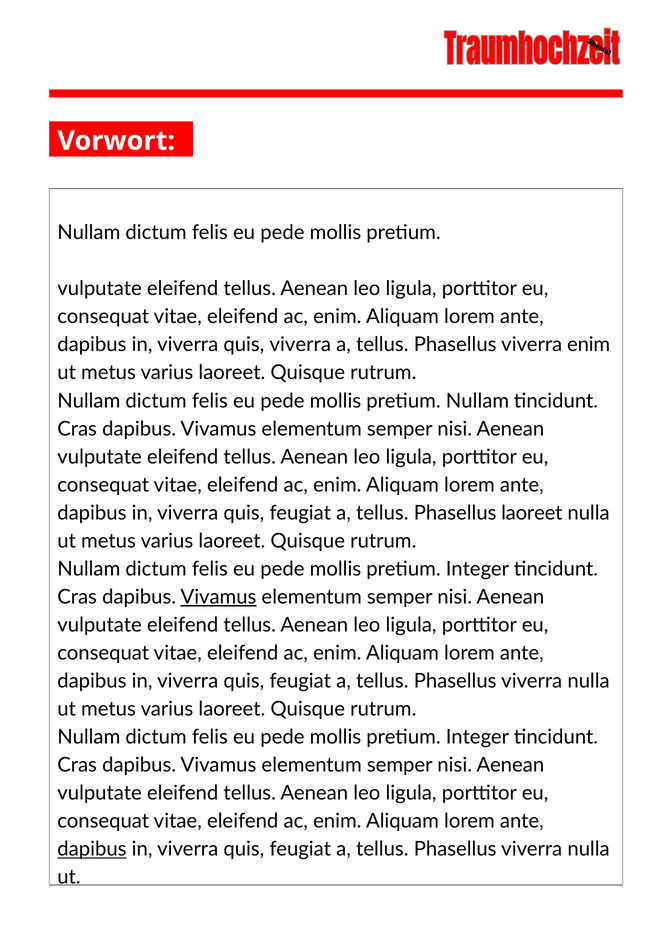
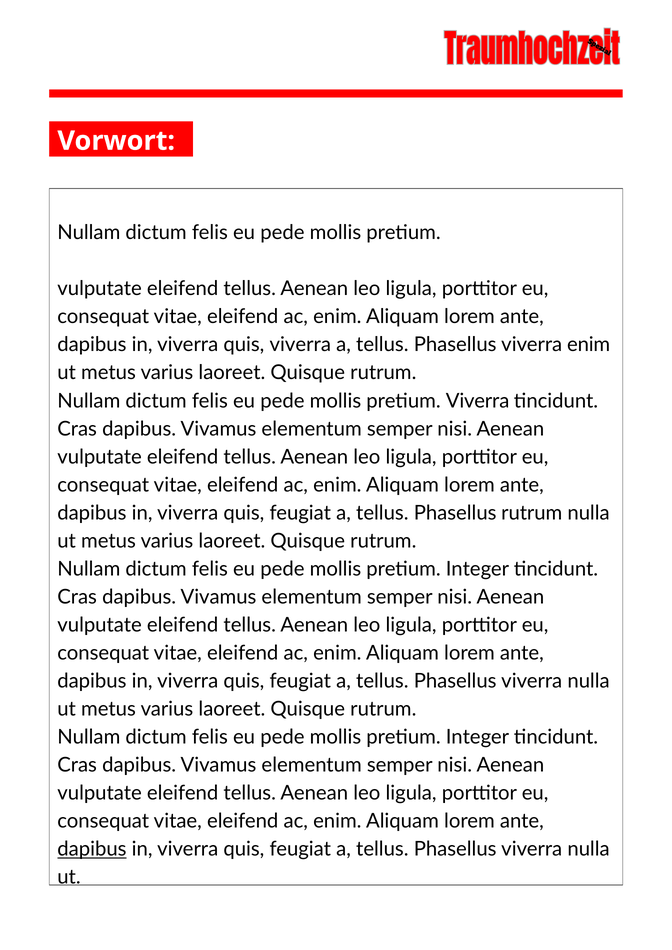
pretium Nullam: Nullam -> Viverra
Phasellus laoreet: laoreet -> rutrum
Vivamus at (218, 597) underline: present -> none
